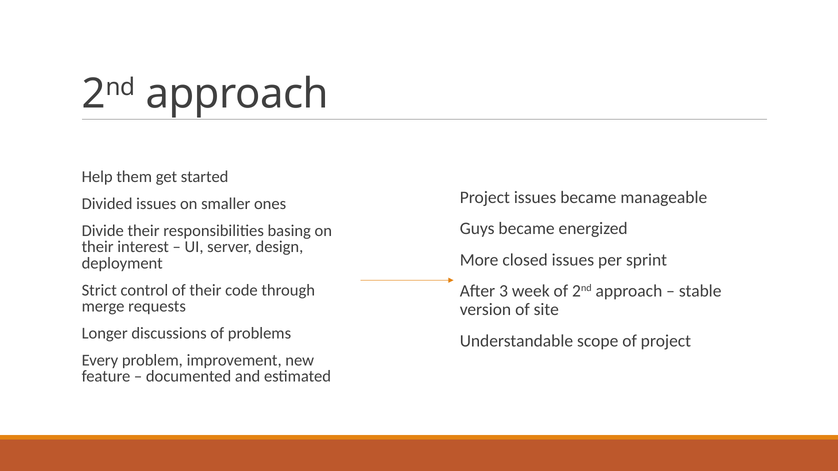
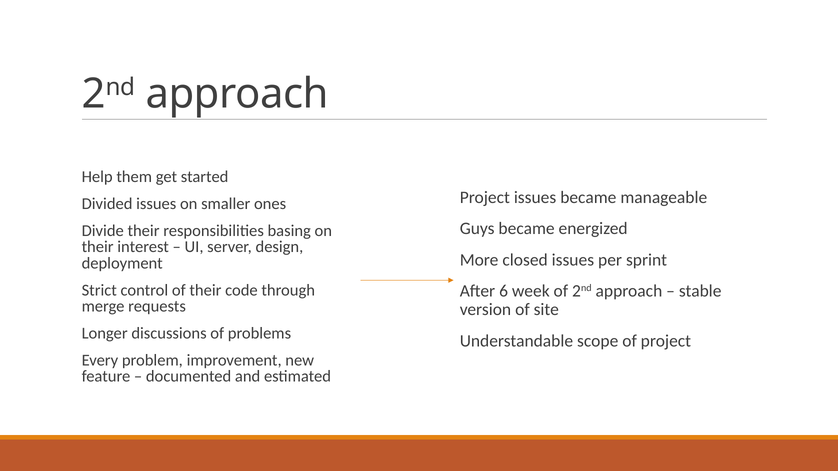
3: 3 -> 6
